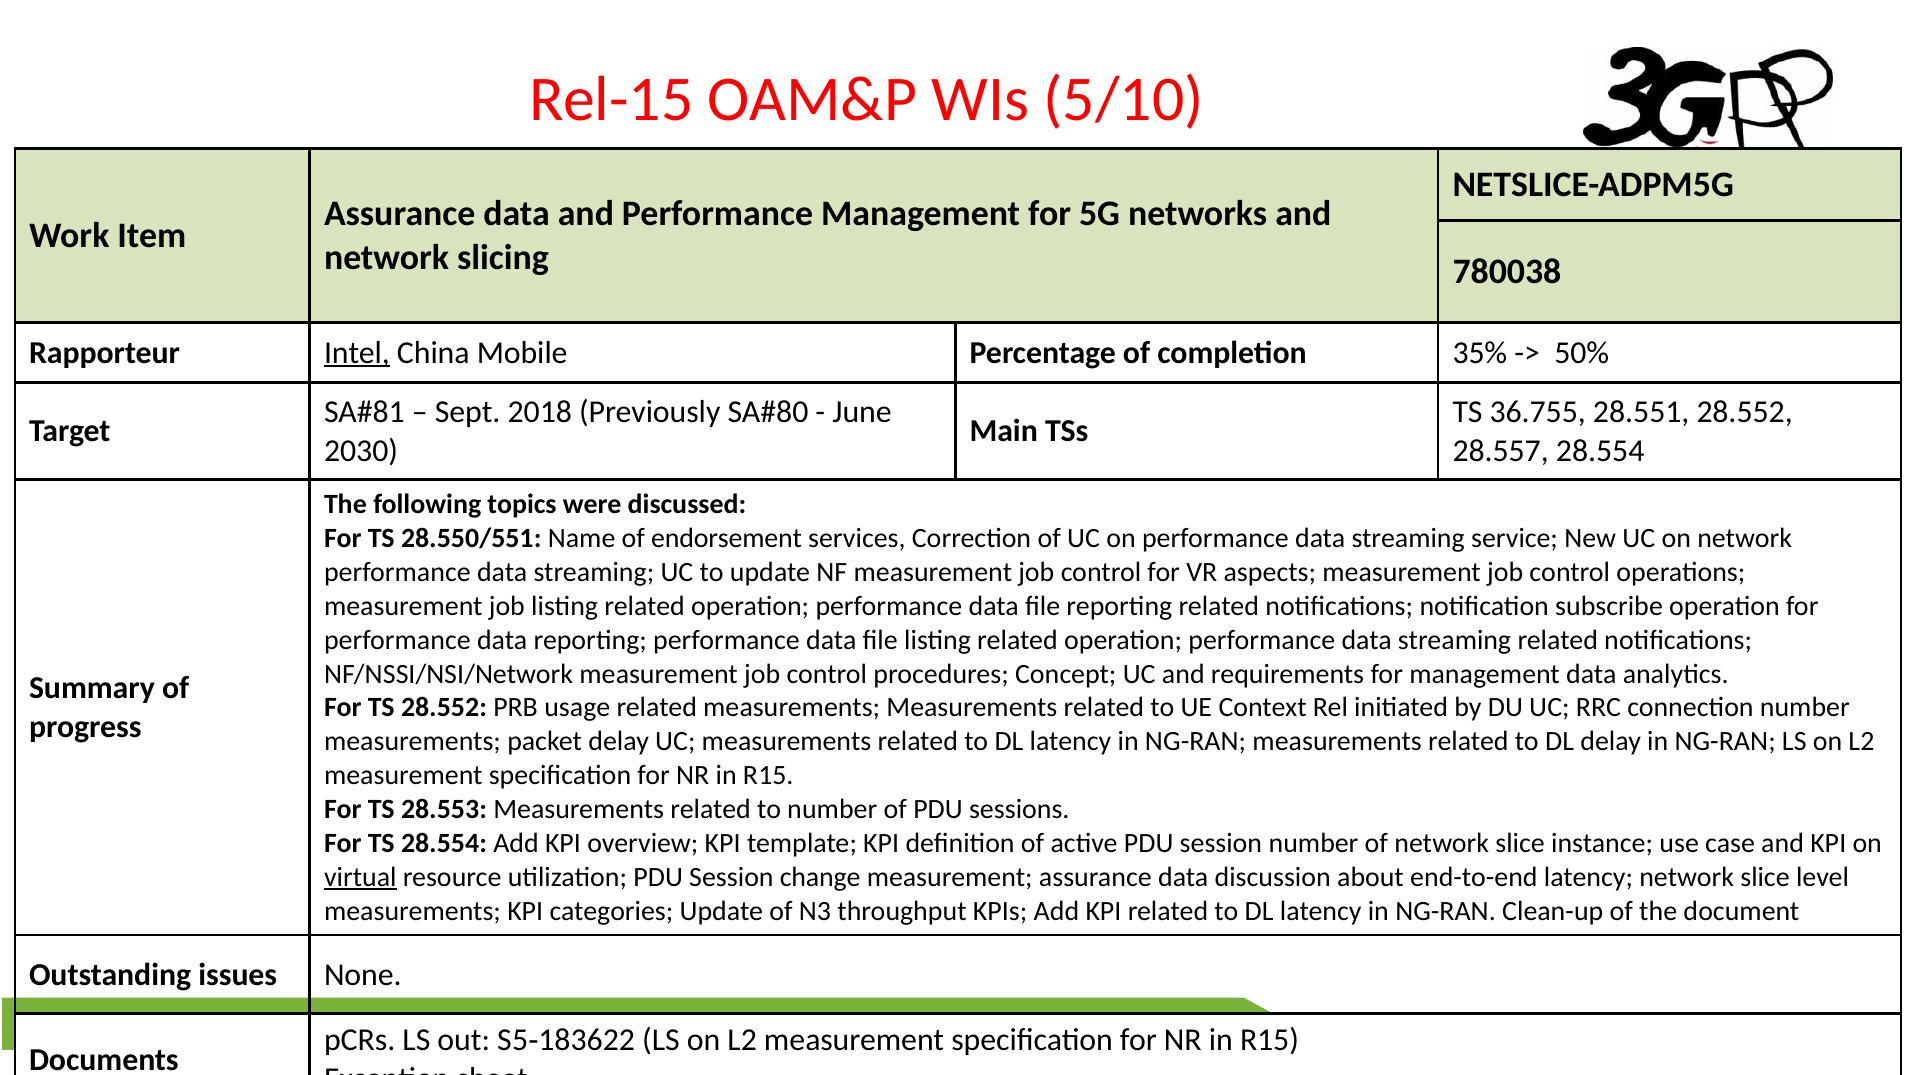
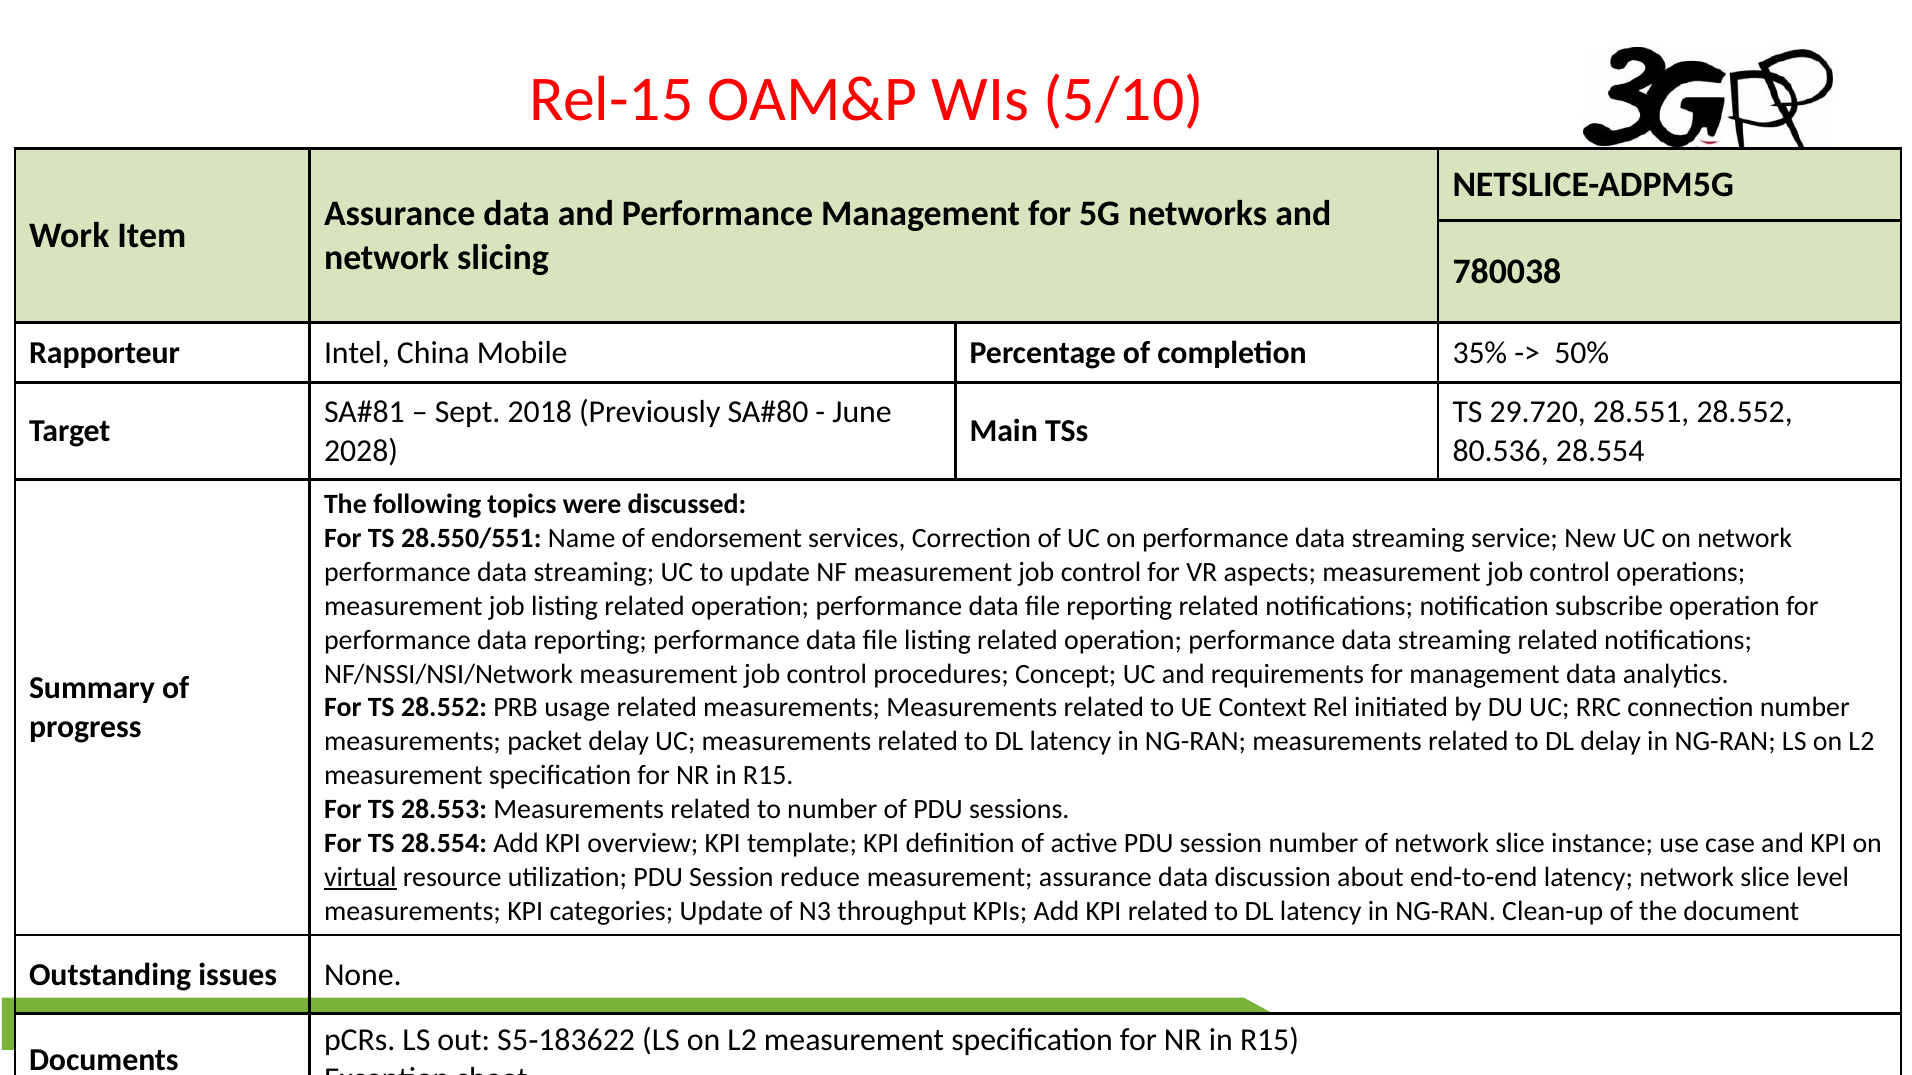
Intel underline: present -> none
36.755: 36.755 -> 29.720
2030: 2030 -> 2028
28.557: 28.557 -> 80.536
change: change -> reduce
